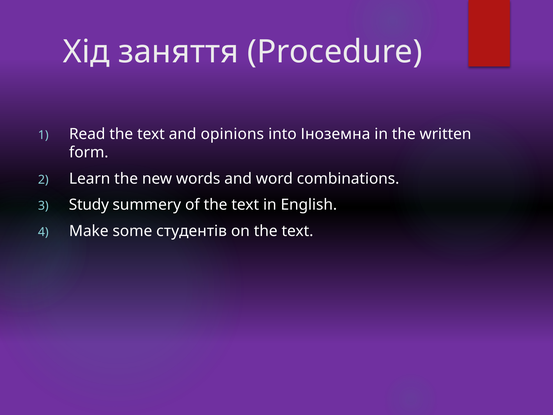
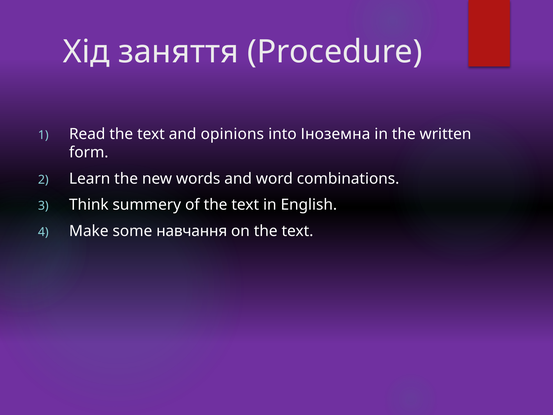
Study: Study -> Think
студентів: студентів -> навчання
